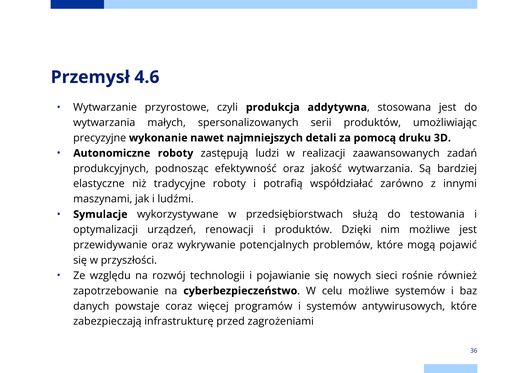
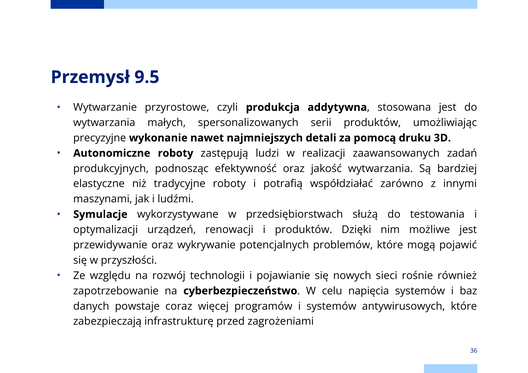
4.6: 4.6 -> 9.5
celu możliwe: możliwe -> napięcia
